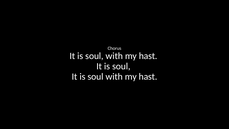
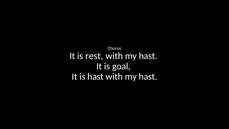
soul at (94, 56): soul -> rest
soul at (121, 66): soul -> goal
soul at (96, 77): soul -> hast
